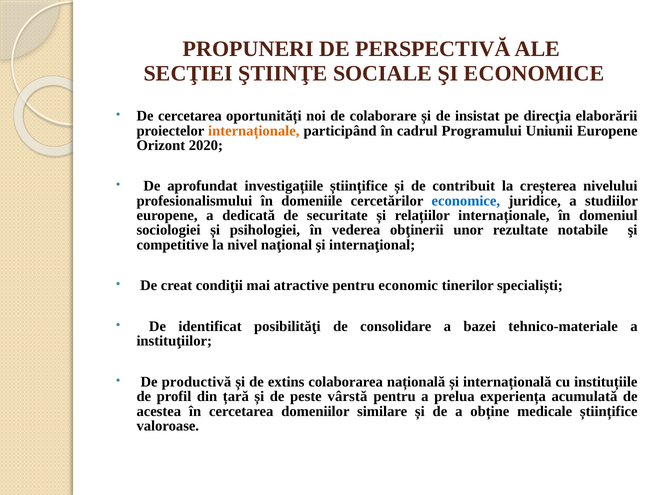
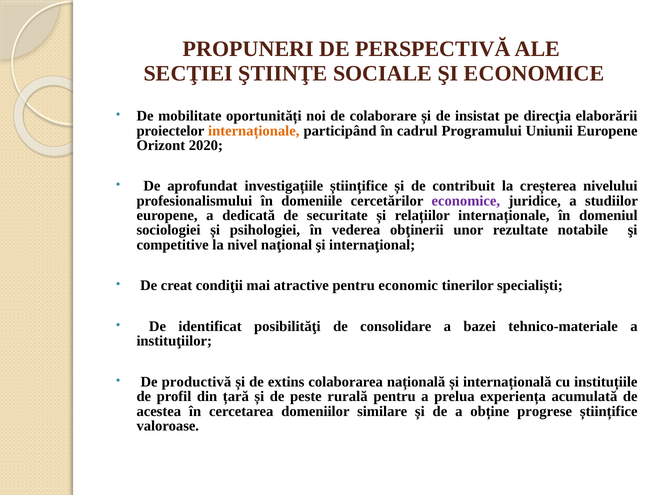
De cercetarea: cercetarea -> mobilitate
economice at (466, 201) colour: blue -> purple
vârstă: vârstă -> rurală
medicale: medicale -> progrese
